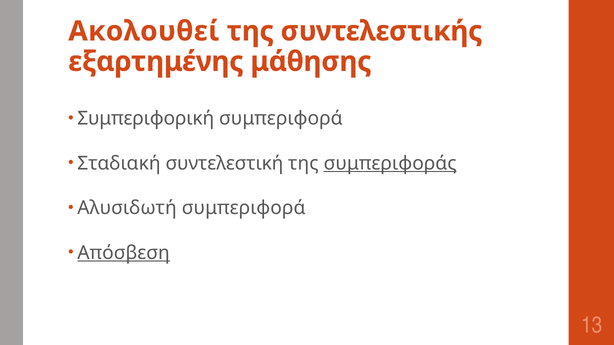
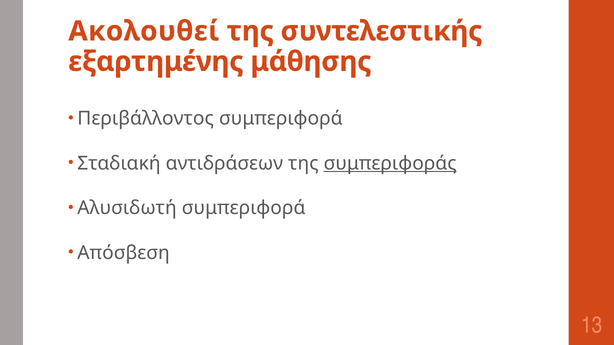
Συμπεριφορική: Συμπεριφορική -> Περιβάλλοντος
συντελεστική: συντελεστική -> αντιδράσεων
Απόσβεση underline: present -> none
